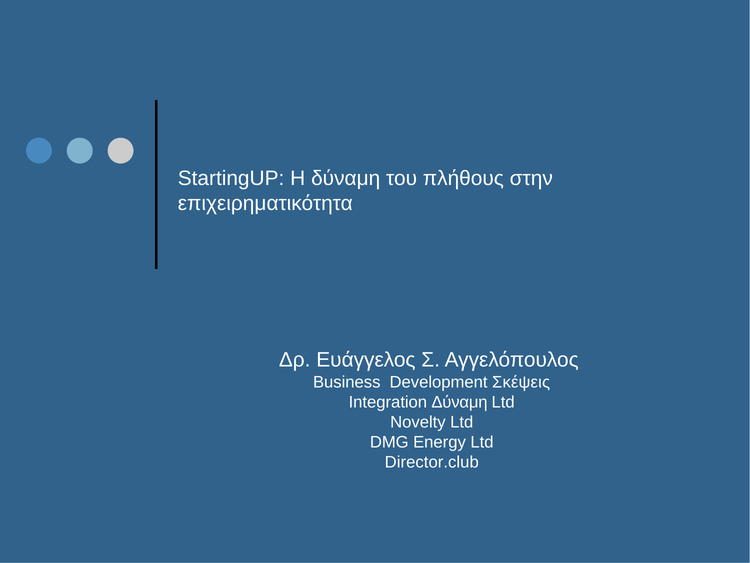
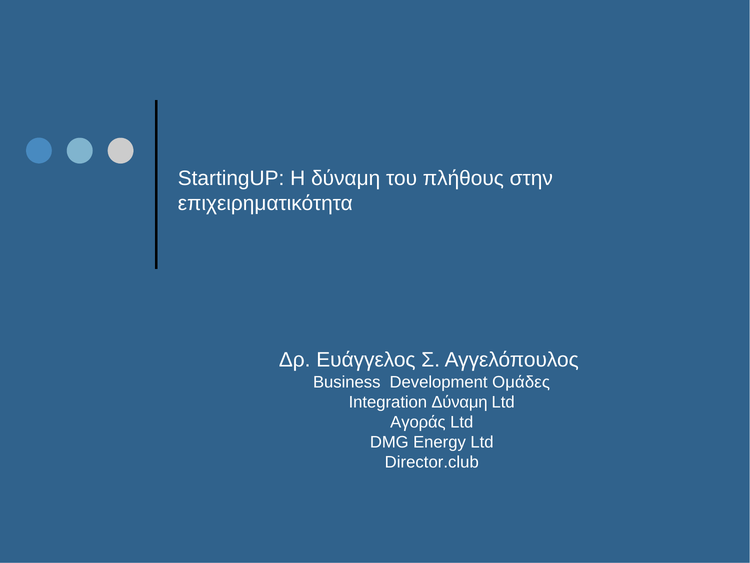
Σκέψεις: Σκέψεις -> Ομάδες
Novelty: Novelty -> Αγοράς
